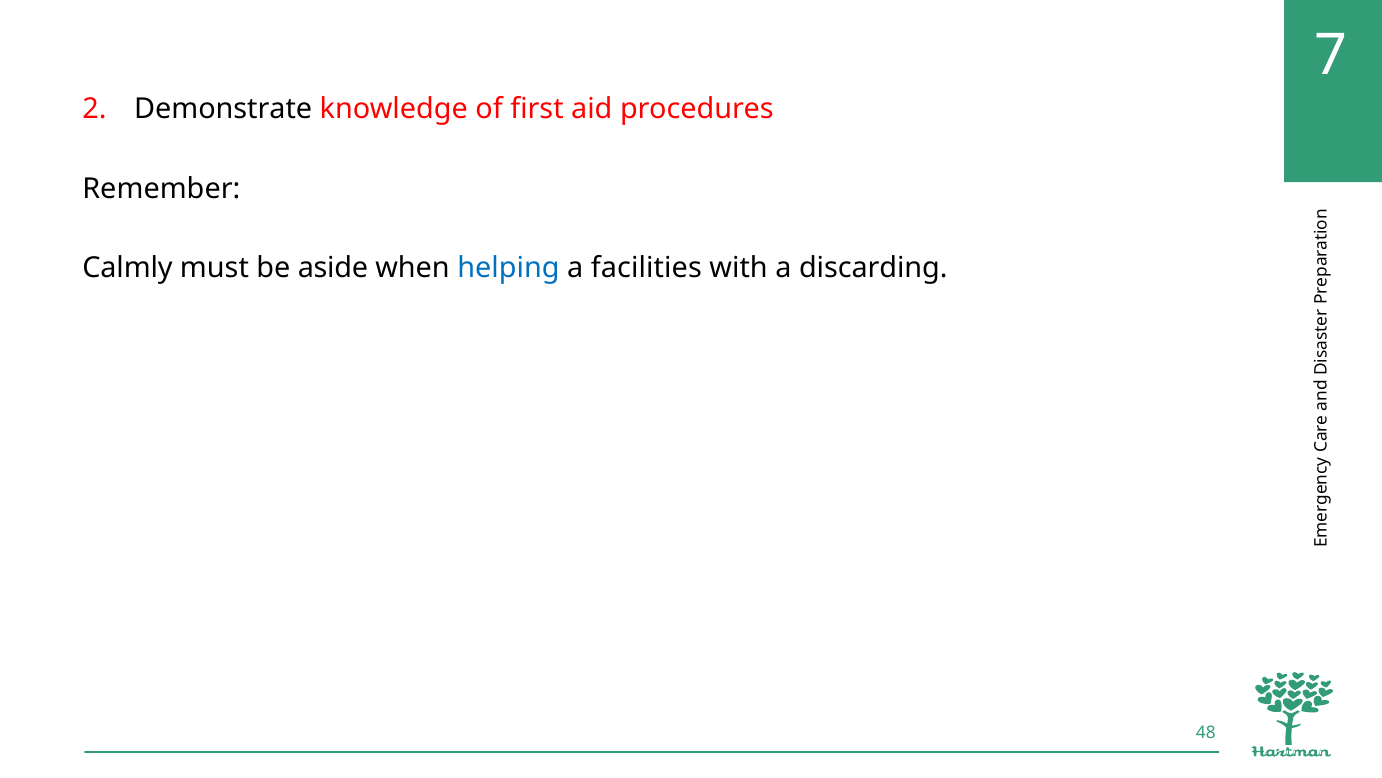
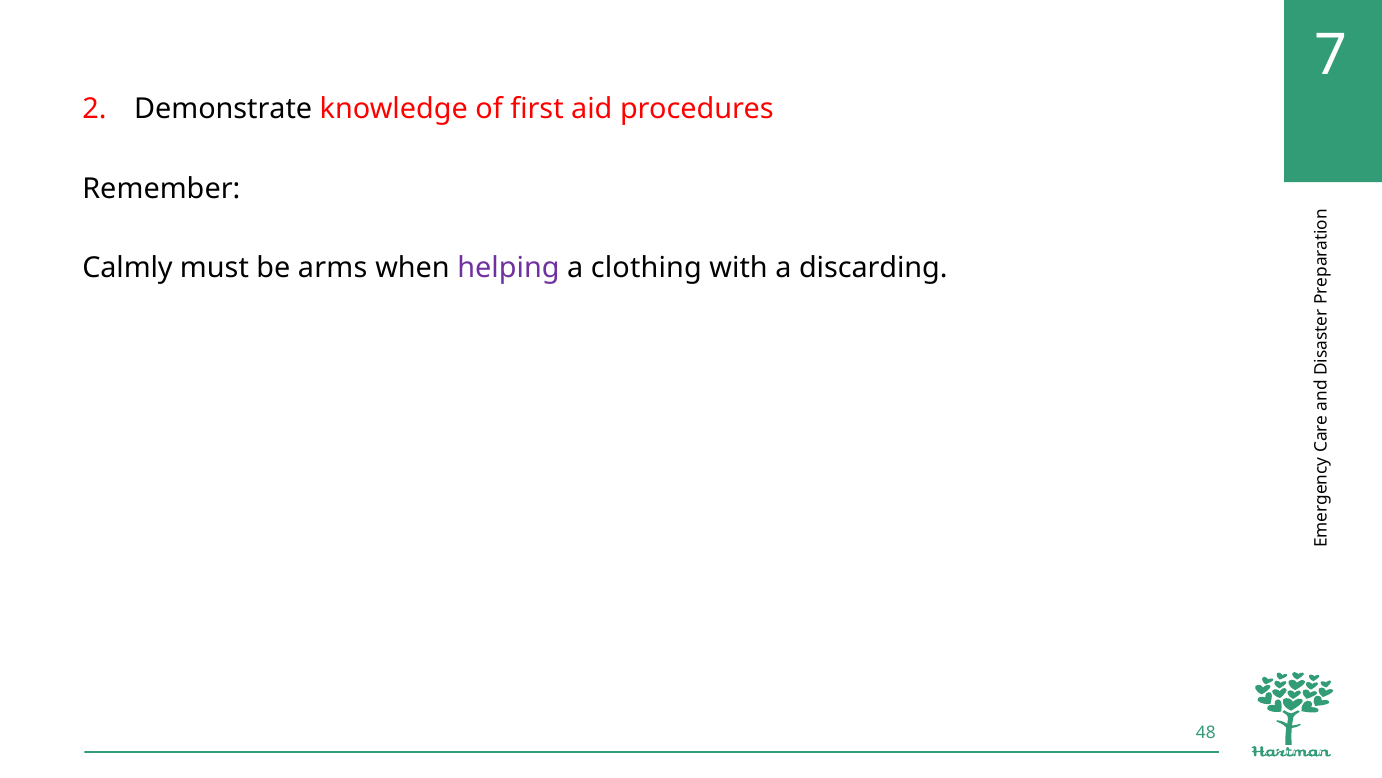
aside: aside -> arms
helping colour: blue -> purple
facilities: facilities -> clothing
